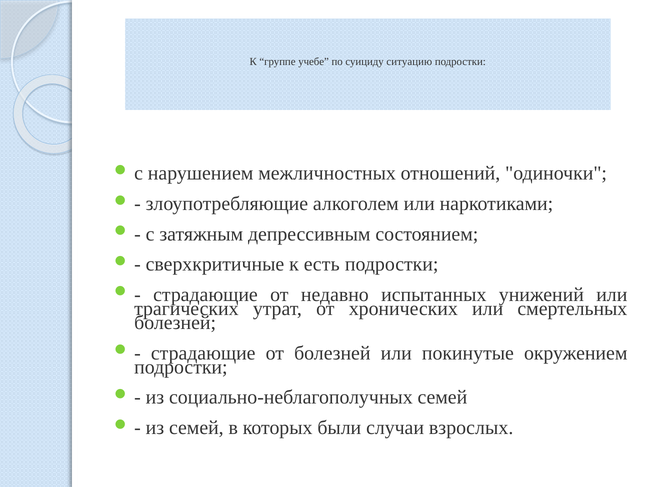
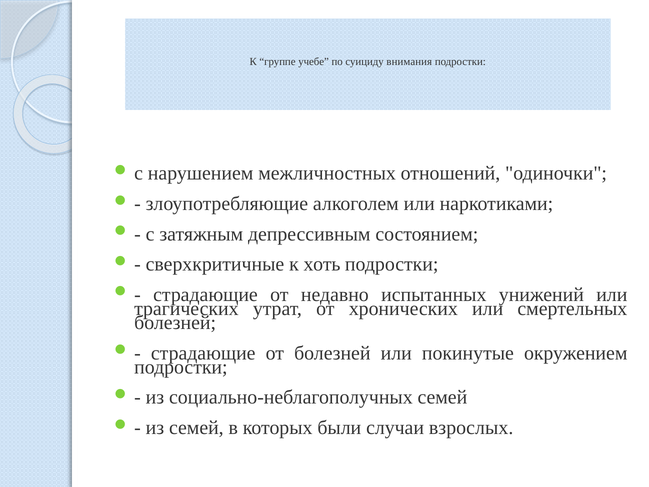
ситуацию: ситуацию -> внимания
есть: есть -> хоть
